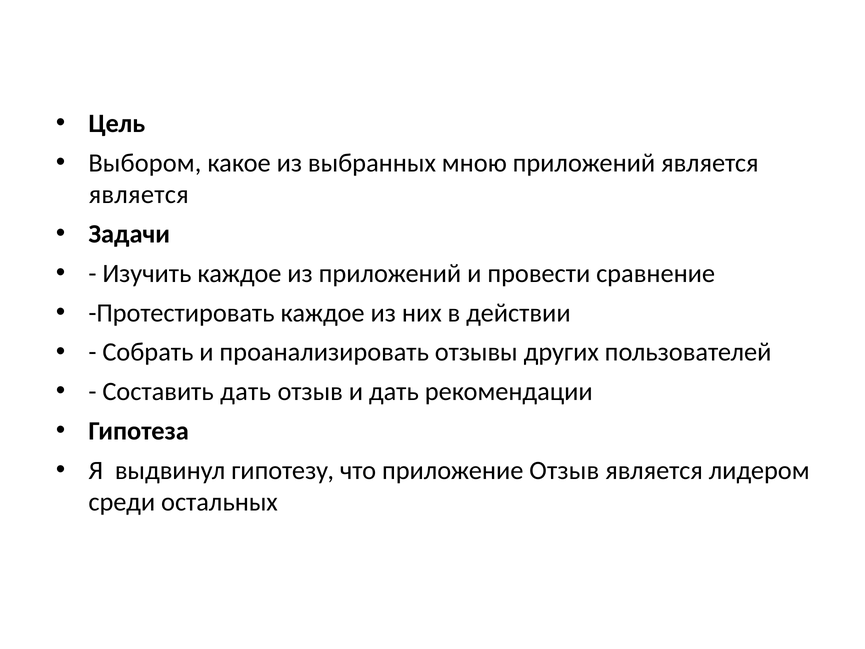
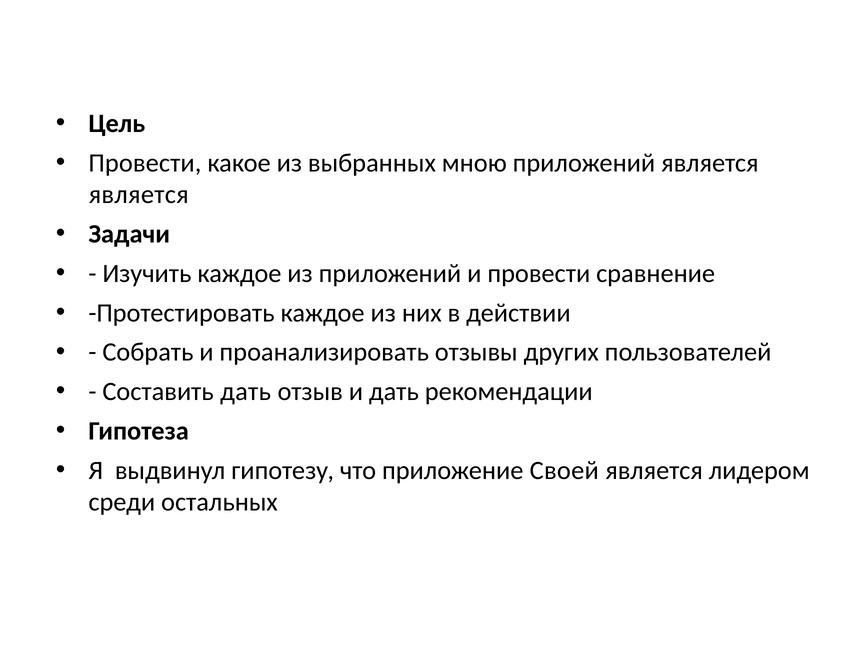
Выбором at (145, 163): Выбором -> Провести
приложение Отзыв: Отзыв -> Своей
